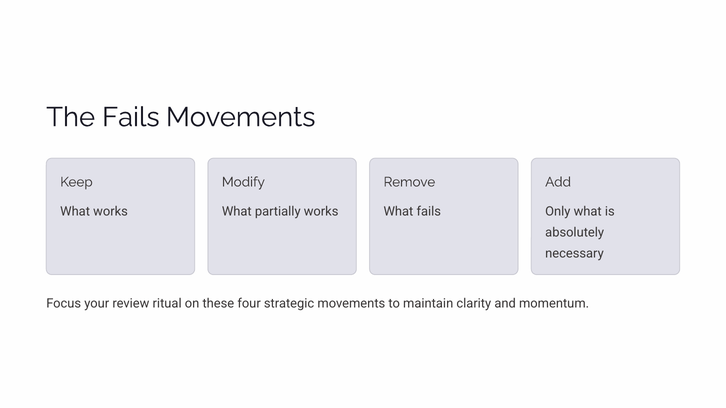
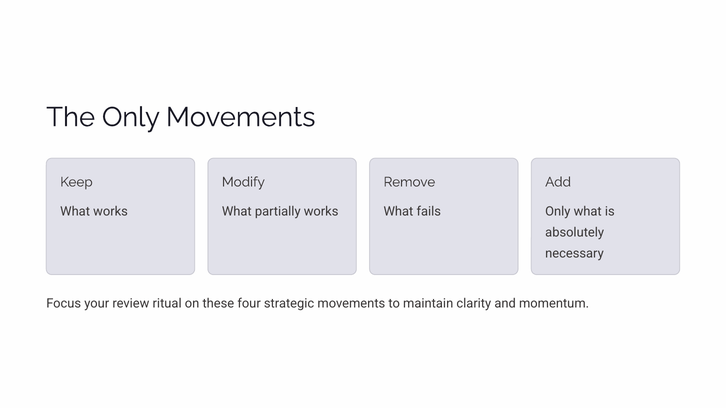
The Fails: Fails -> Only
